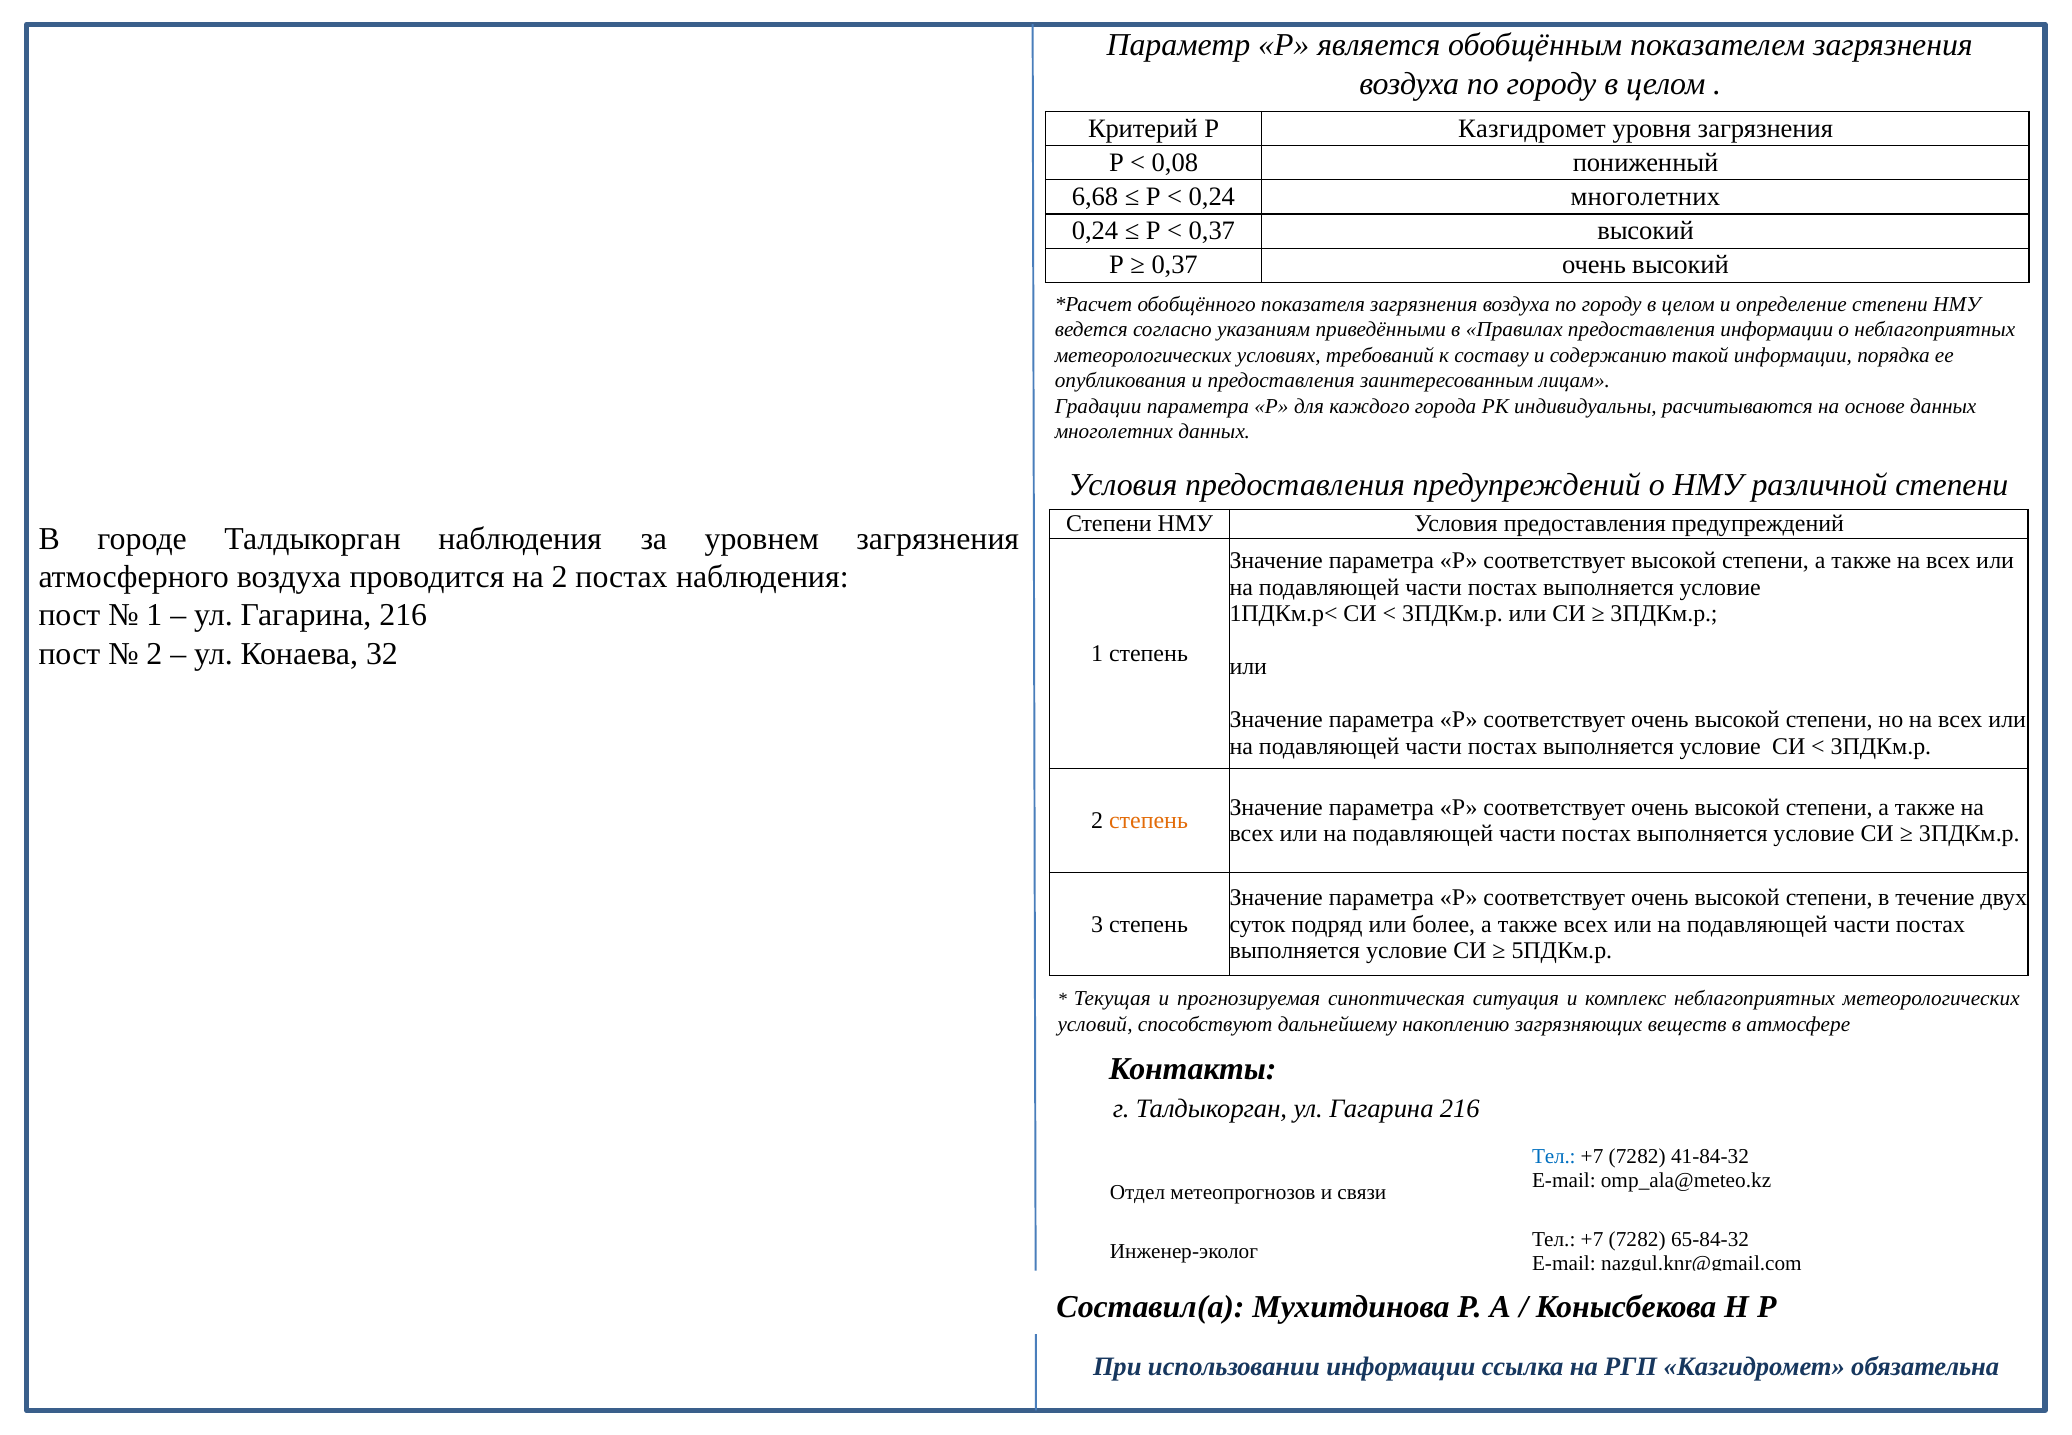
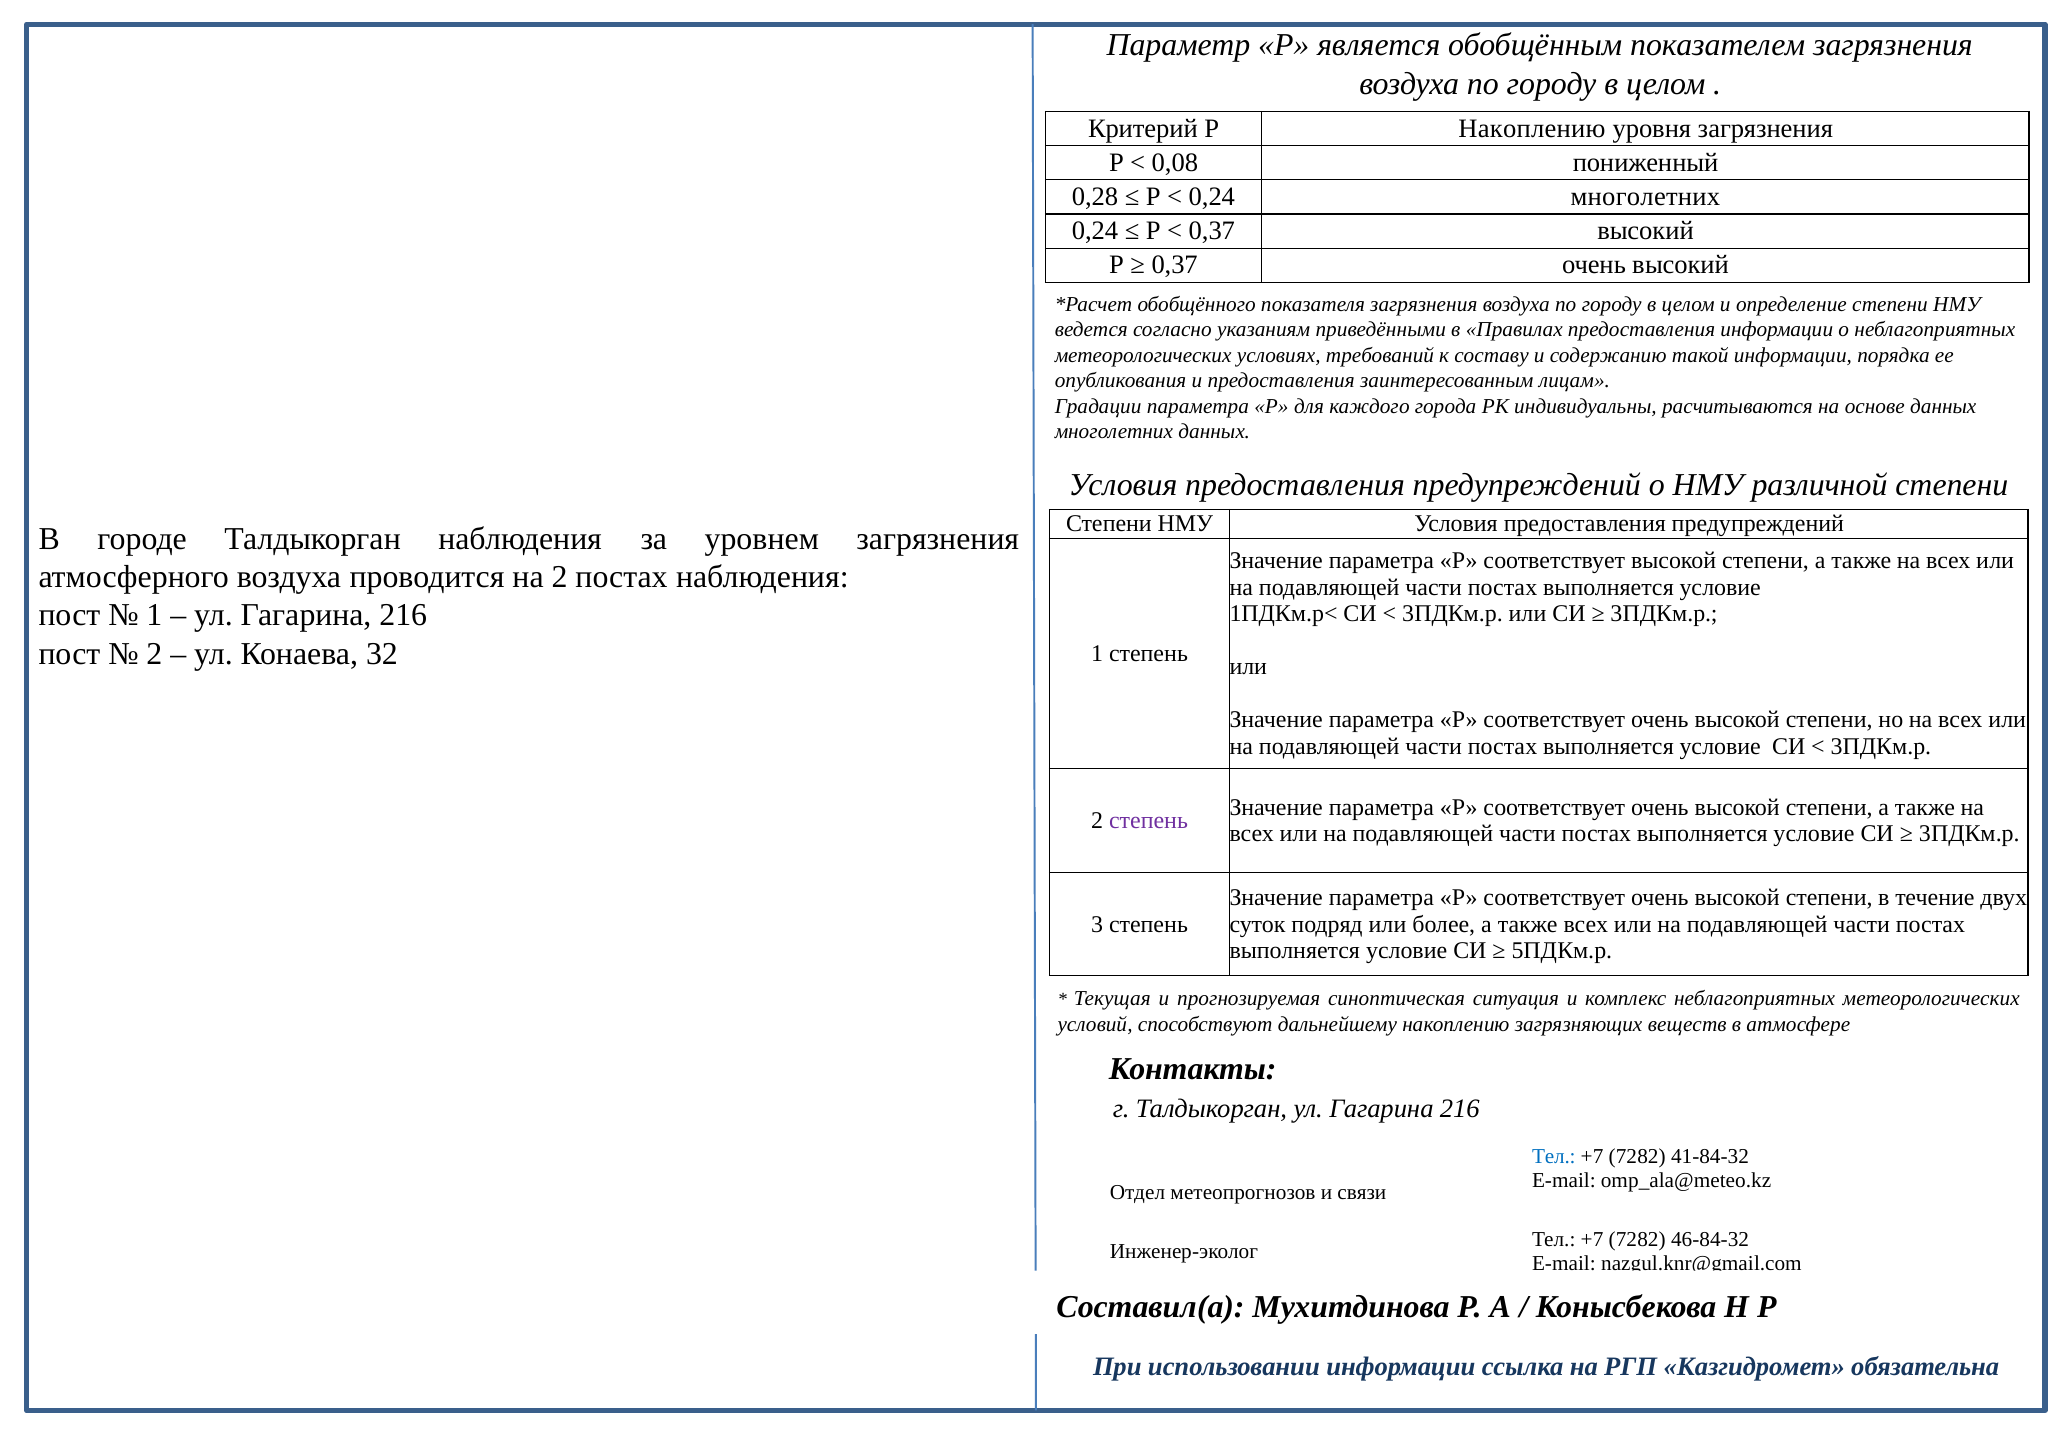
Р Казгидромет: Казгидромет -> Накоплению
6,68: 6,68 -> 0,28
степень at (1149, 820) colour: orange -> purple
65-84-32: 65-84-32 -> 46-84-32
